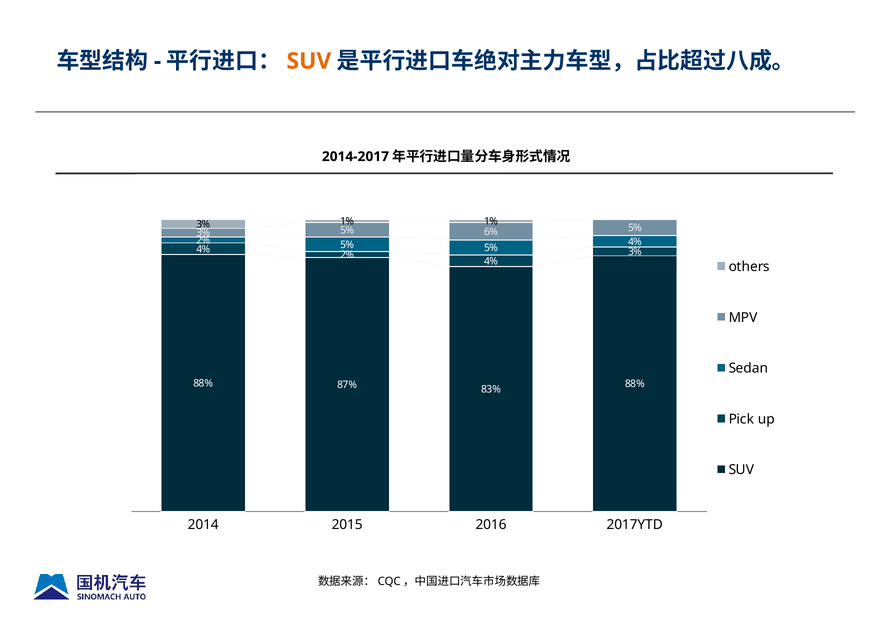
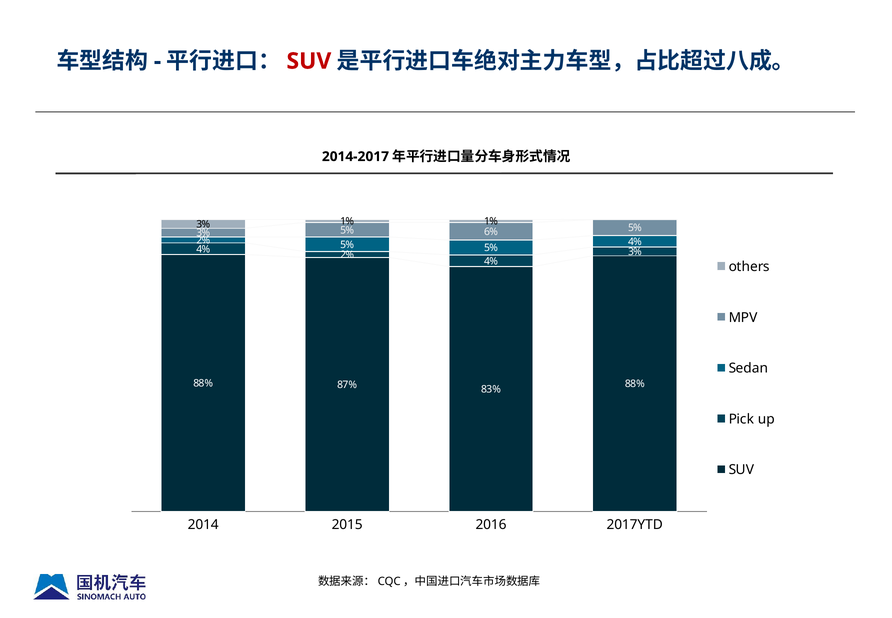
SUV at (309, 61) colour: orange -> red
